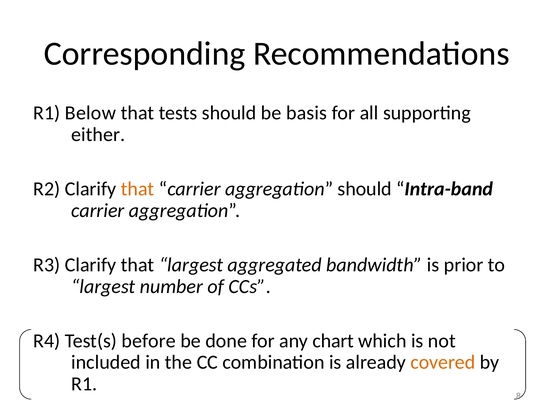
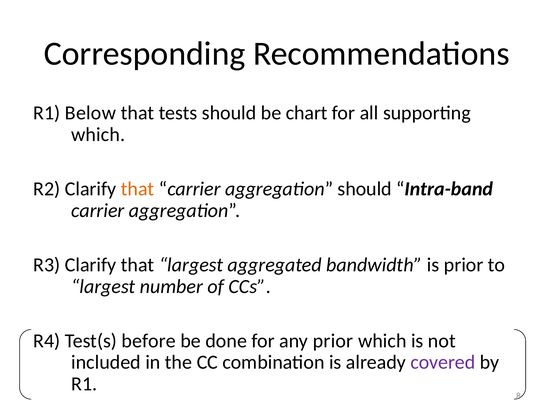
basis: basis -> chart
either at (98, 135): either -> which
any chart: chart -> prior
covered colour: orange -> purple
